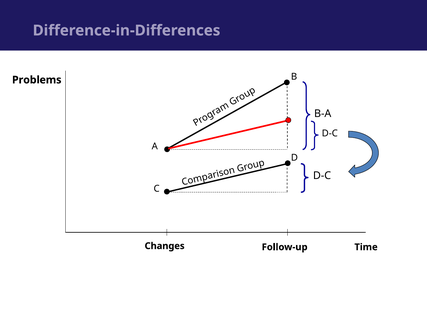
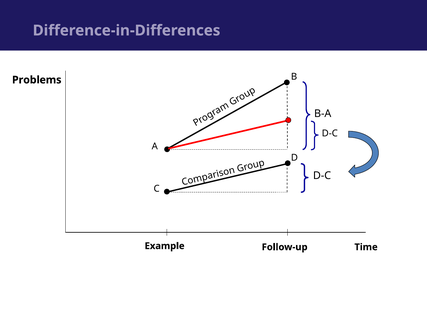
Changes: Changes -> Example
